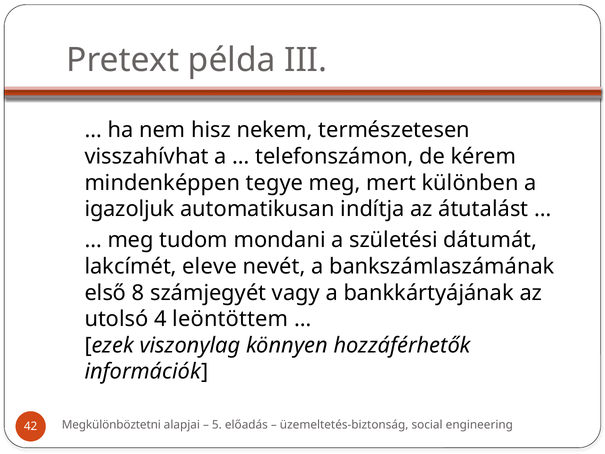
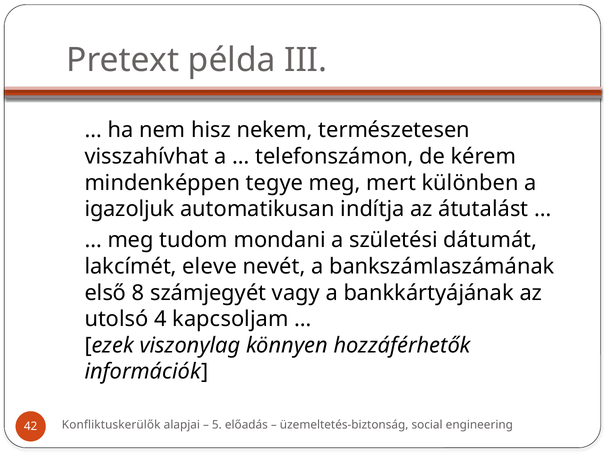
leöntöttem: leöntöttem -> kapcsoljam
Megkülönböztetni: Megkülönböztetni -> Konfliktuskerülők
